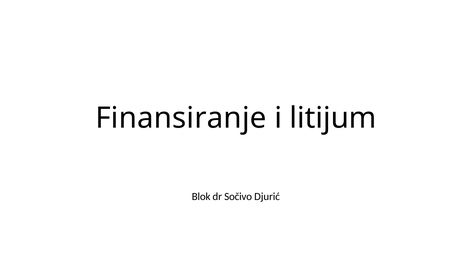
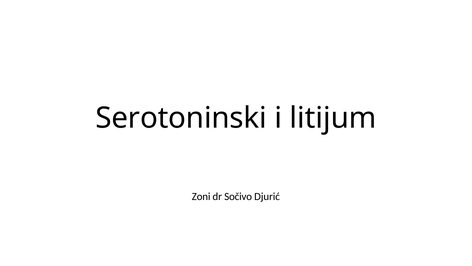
Finansiranje: Finansiranje -> Serotoninski
Blok: Blok -> Zoni
